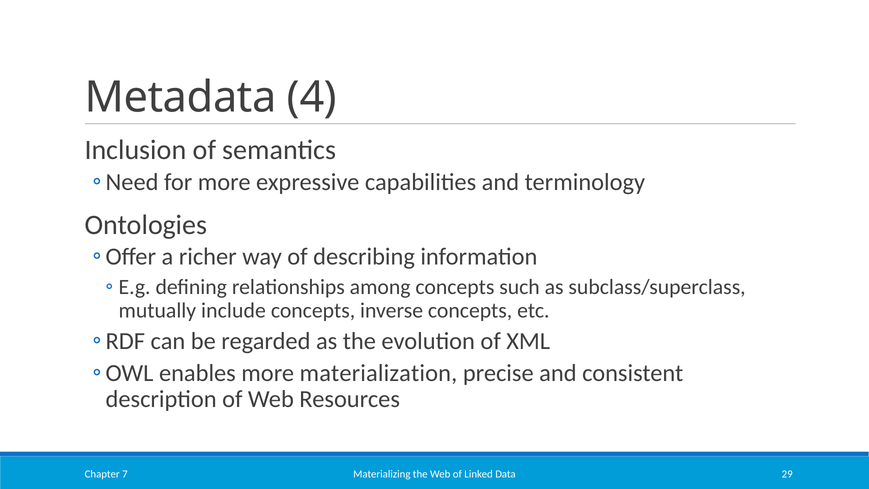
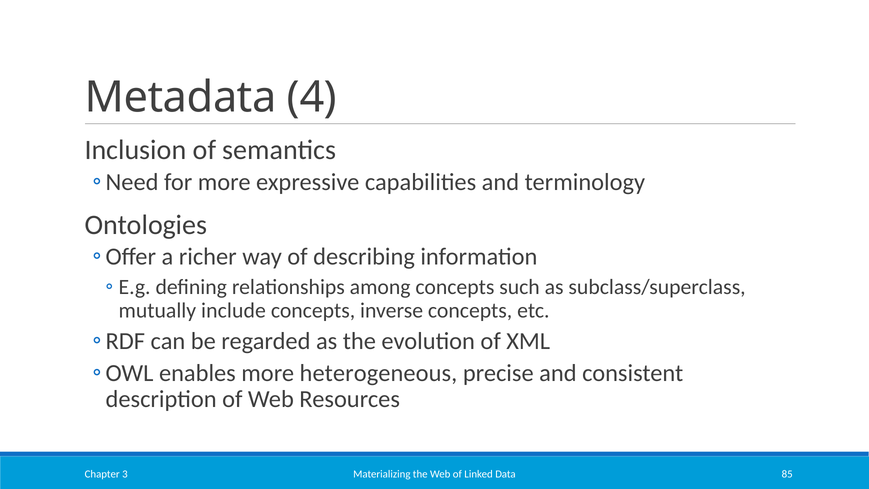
materialization: materialization -> heterogeneous
29: 29 -> 85
7: 7 -> 3
